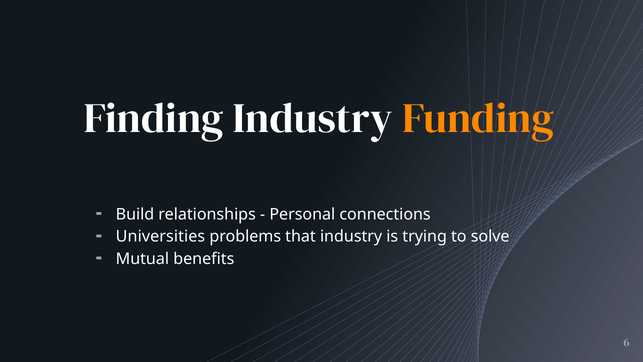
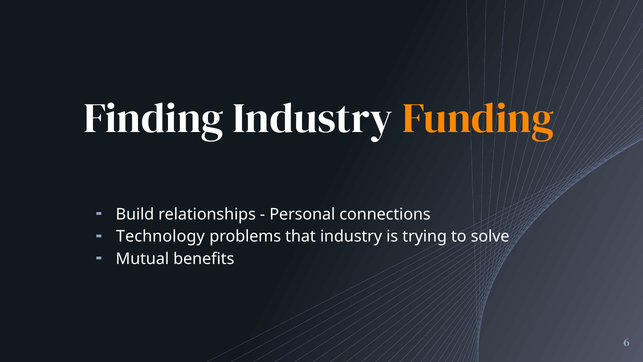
Universities: Universities -> Technology
